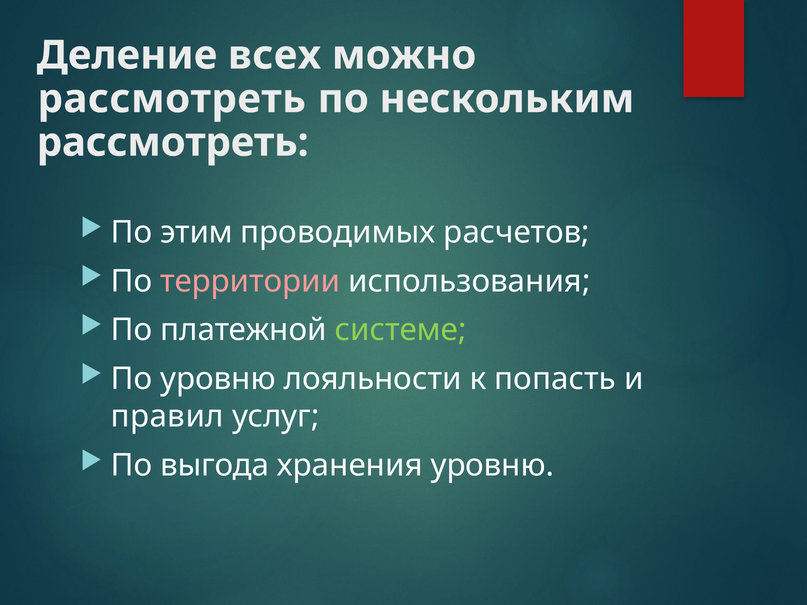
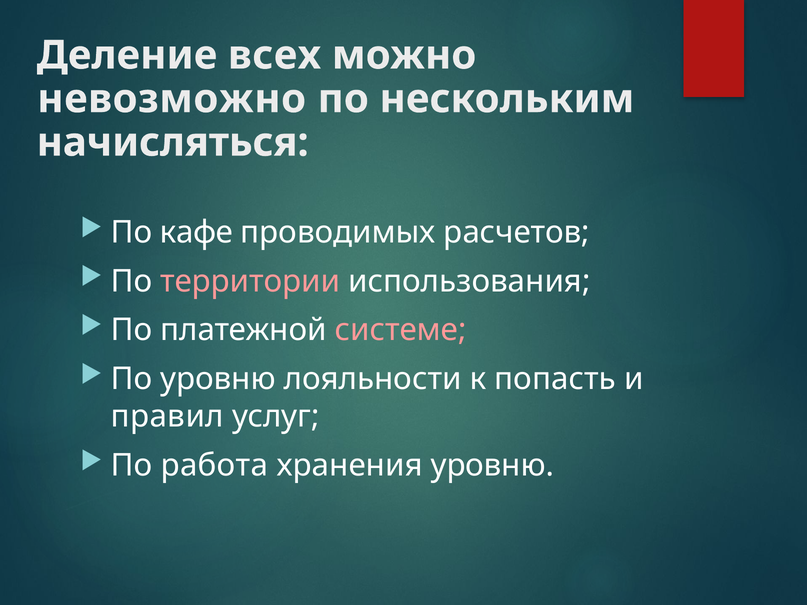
рассмотреть at (172, 99): рассмотреть -> невозможно
рассмотреть at (173, 142): рассмотреть -> начисляться
этим: этим -> кафе
системе colour: light green -> pink
выгода: выгода -> работа
